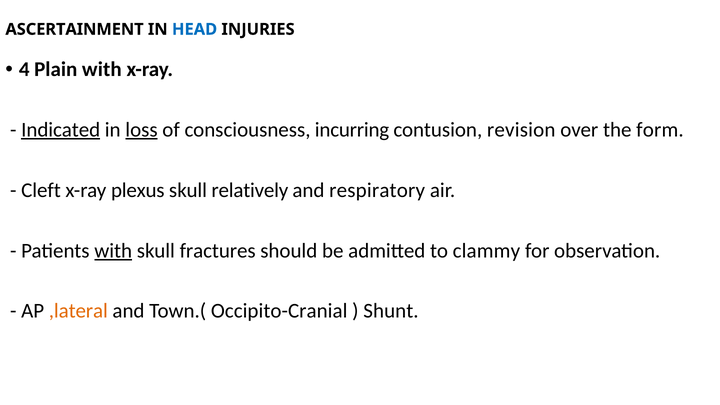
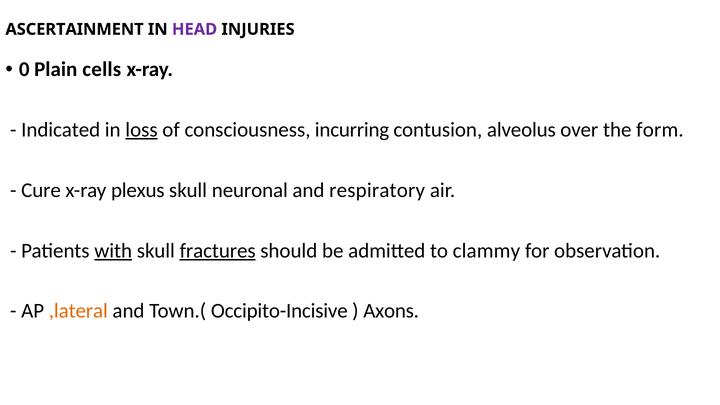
HEAD colour: blue -> purple
4: 4 -> 0
Plain with: with -> cells
Indicated underline: present -> none
revision: revision -> alveolus
Cleft: Cleft -> Cure
relatively: relatively -> neuronal
fractures underline: none -> present
Occipito-Cranial: Occipito-Cranial -> Occipito-Incisive
Shunt: Shunt -> Axons
